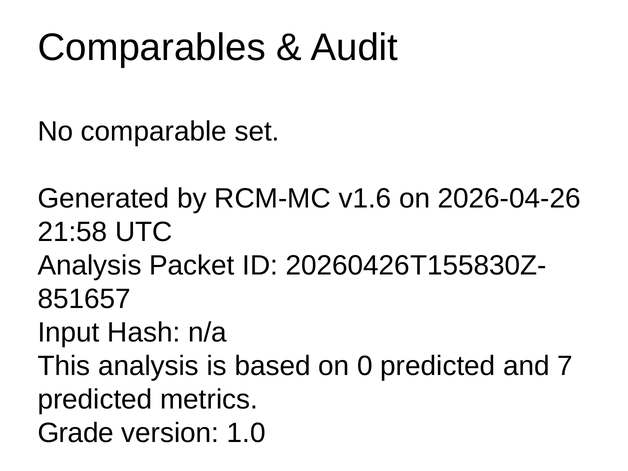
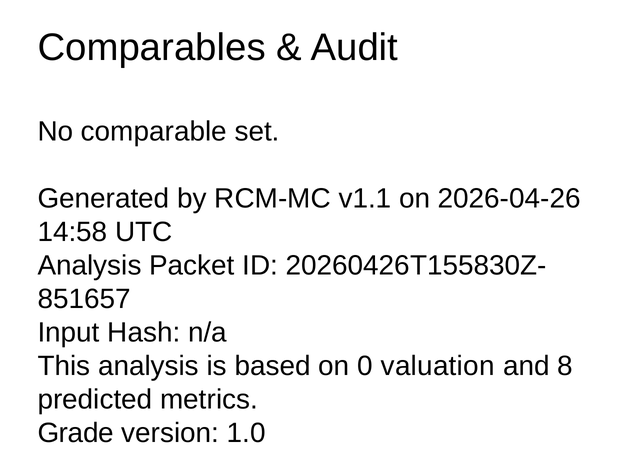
v1.6: v1.6 -> v1.1
21:58: 21:58 -> 14:58
0 predicted: predicted -> valuation
7: 7 -> 8
